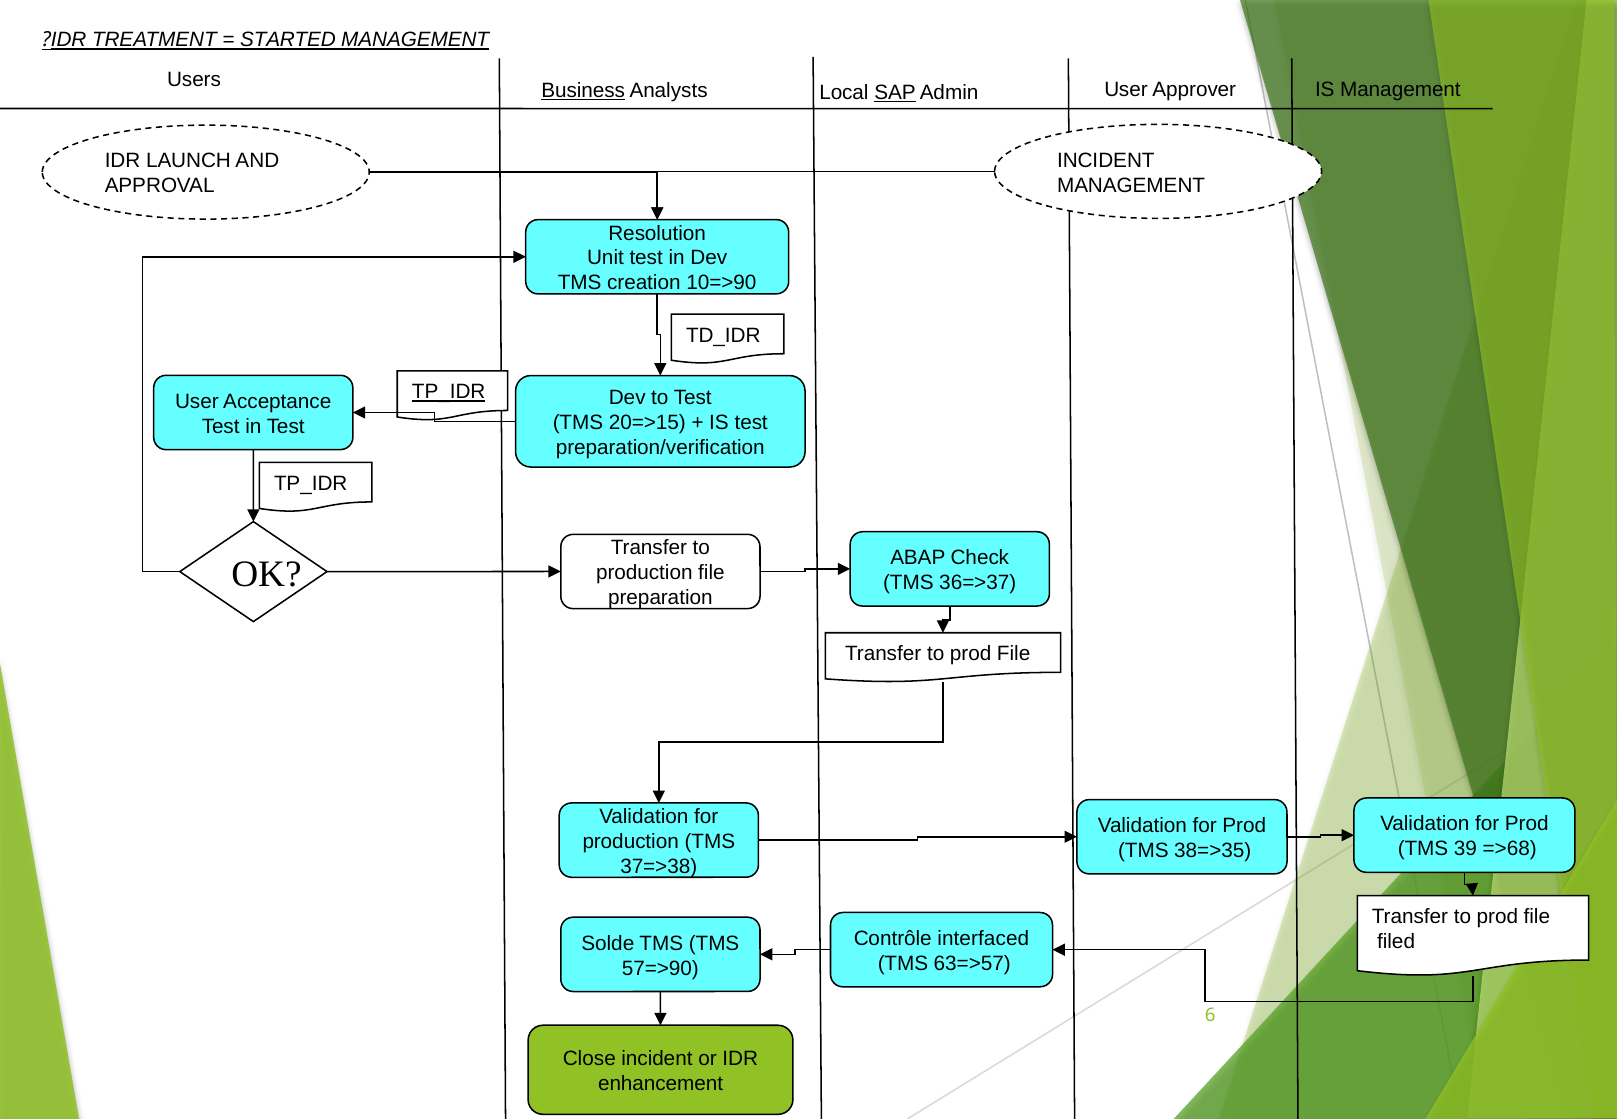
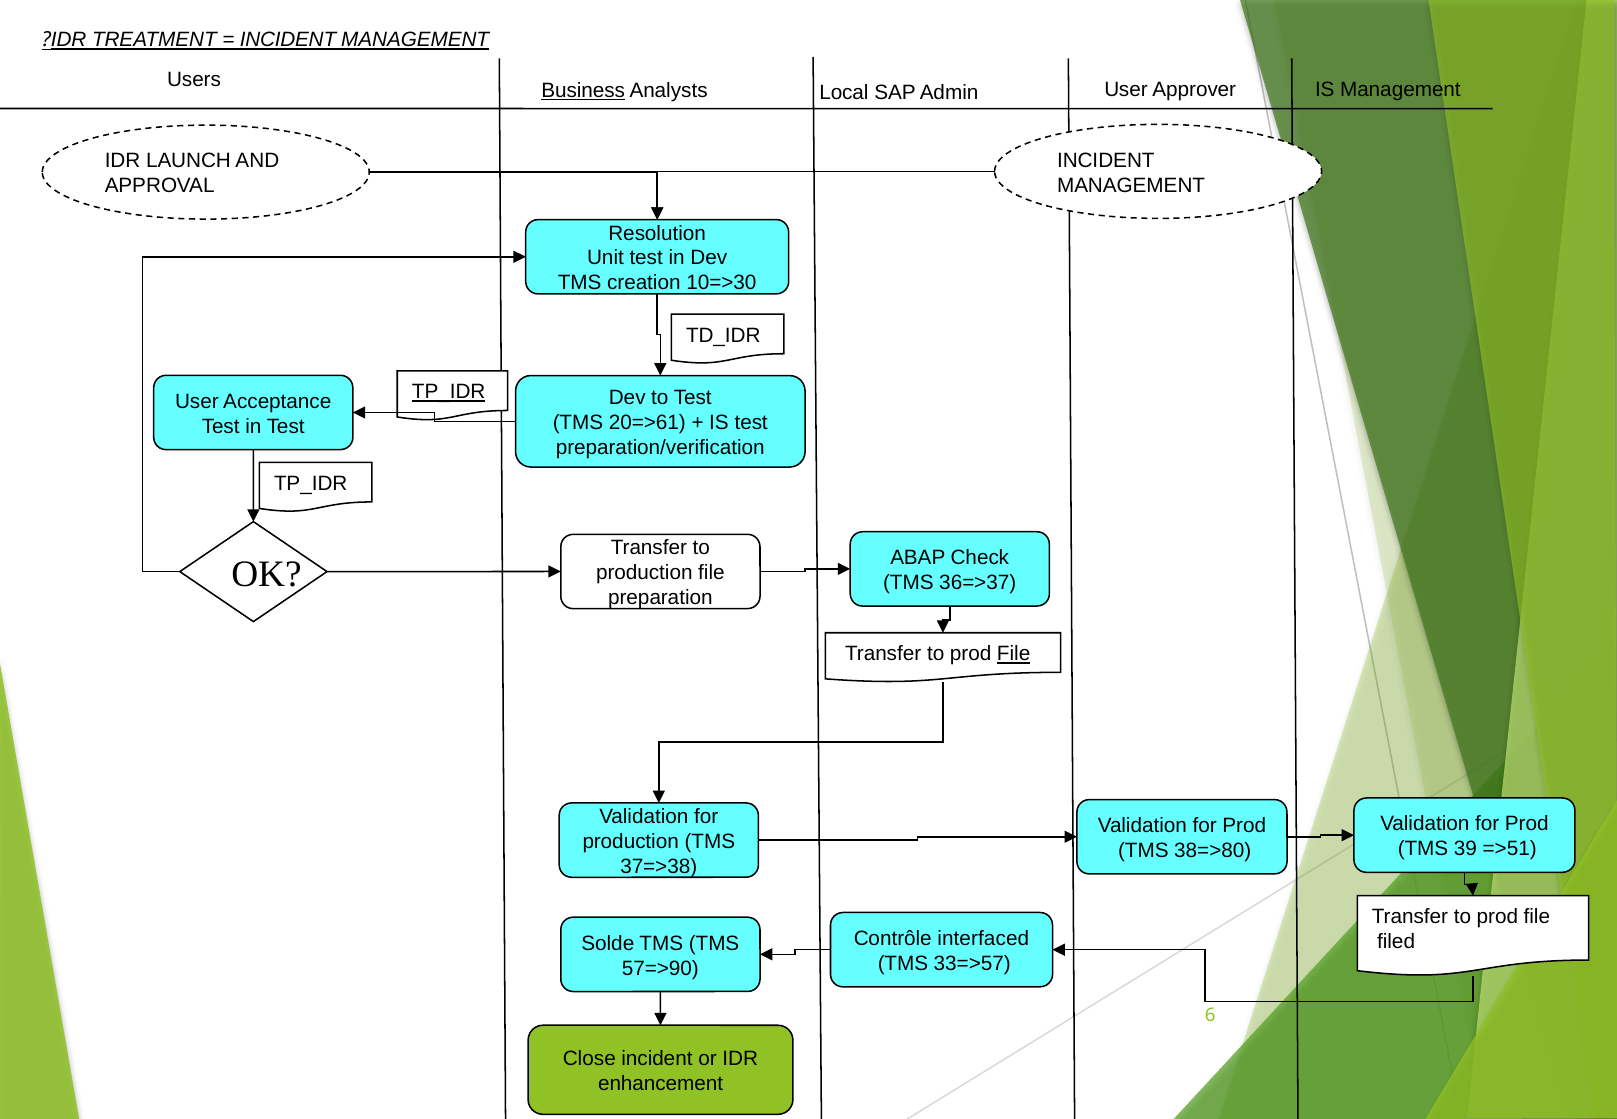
STARTED at (288, 40): STARTED -> INCIDENT
SAP underline: present -> none
10=>90: 10=>90 -> 10=>30
20=>15: 20=>15 -> 20=>61
File at (1014, 654) underline: none -> present
=>68: =>68 -> =>51
38=>35: 38=>35 -> 38=>80
63=>57: 63=>57 -> 33=>57
